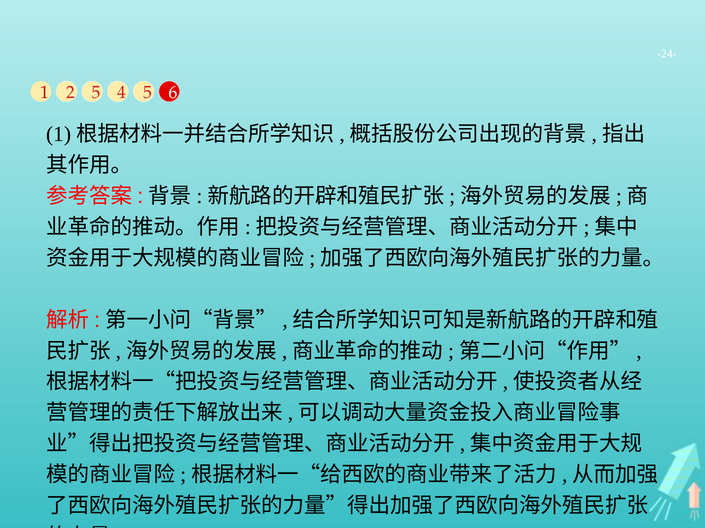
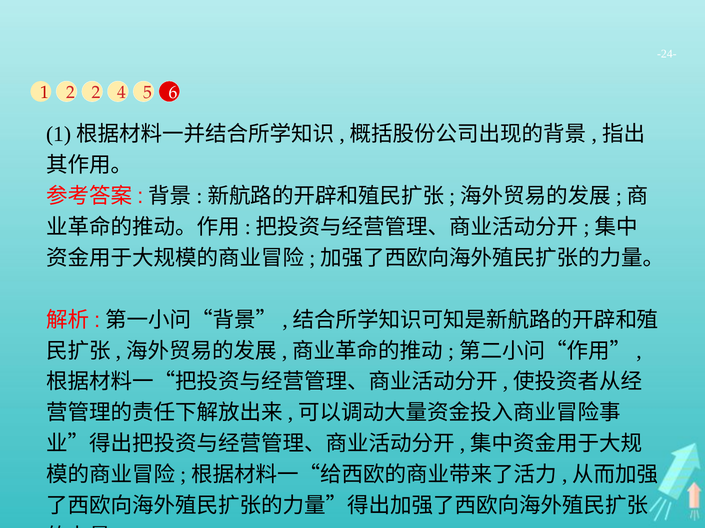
2 5: 5 -> 2
